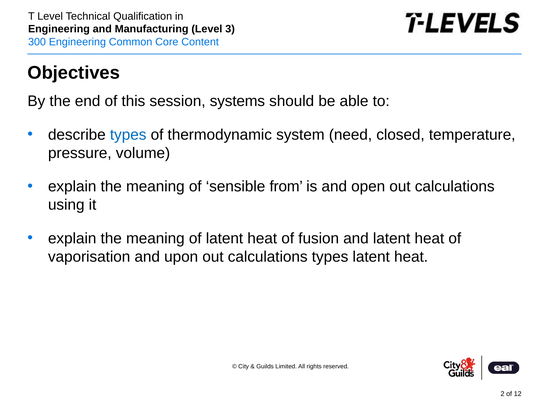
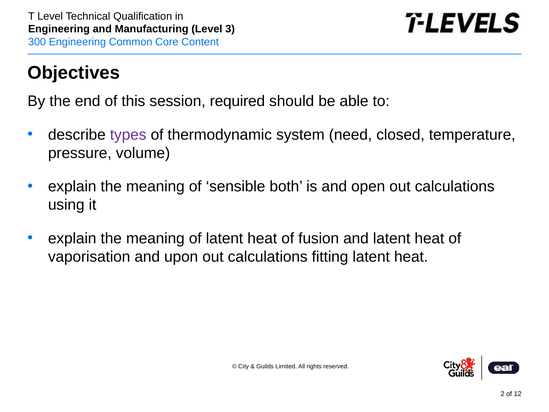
systems: systems -> required
types at (128, 135) colour: blue -> purple
from: from -> both
calculations types: types -> fitting
